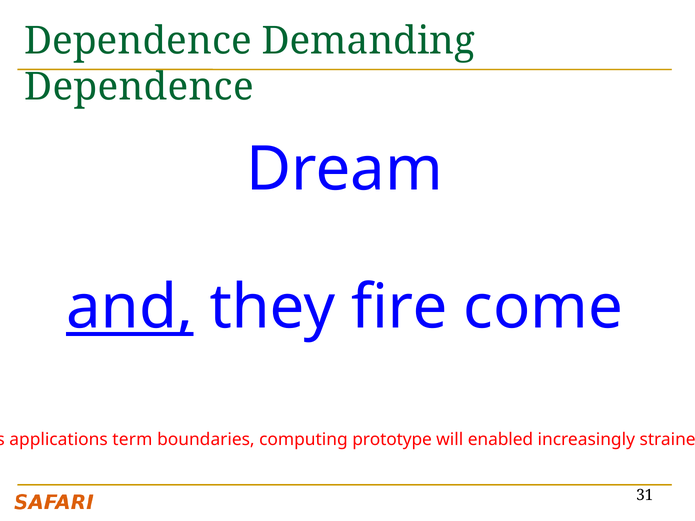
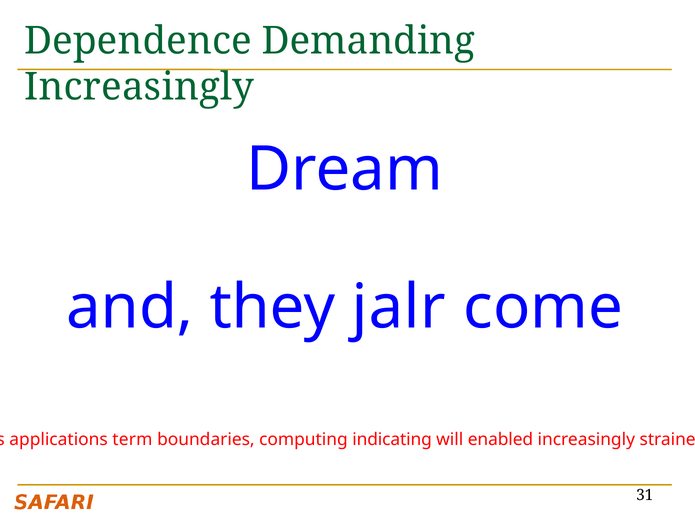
Dependence at (139, 87): Dependence -> Increasingly
and underline: present -> none
fire: fire -> jalr
prototype: prototype -> indicating
